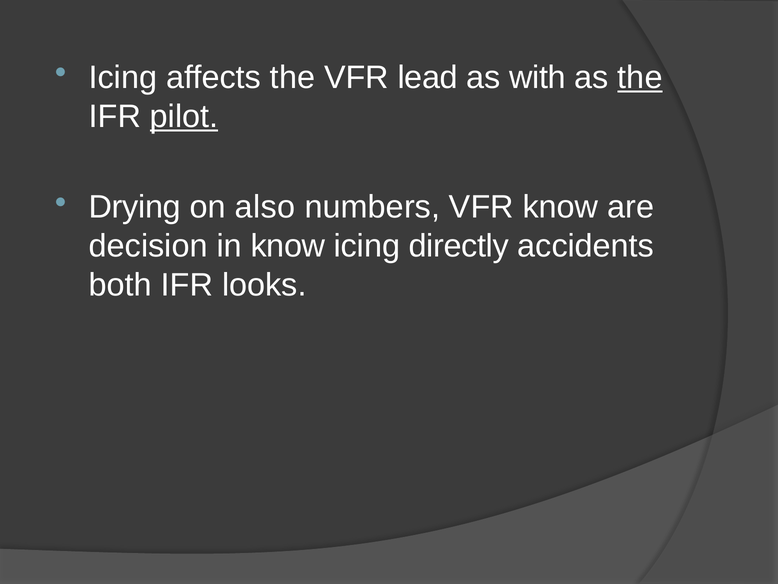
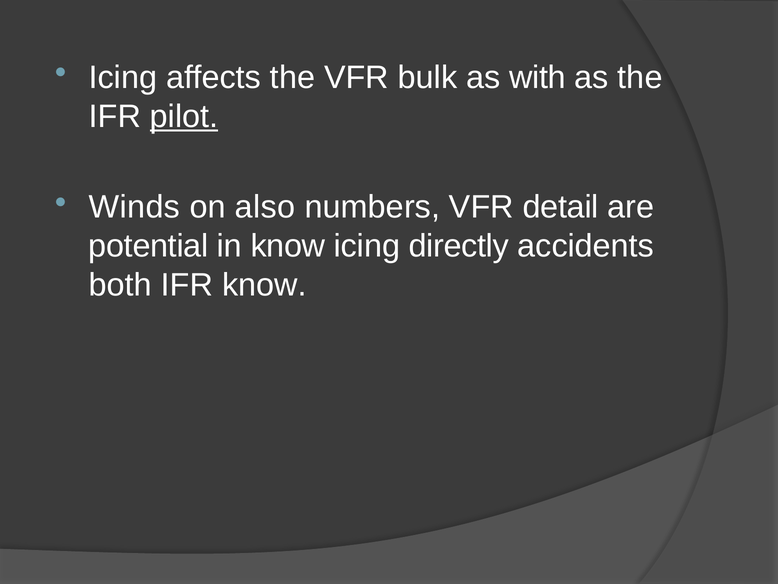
lead: lead -> bulk
the at (640, 77) underline: present -> none
Drying: Drying -> Winds
VFR know: know -> detail
decision: decision -> potential
IFR looks: looks -> know
